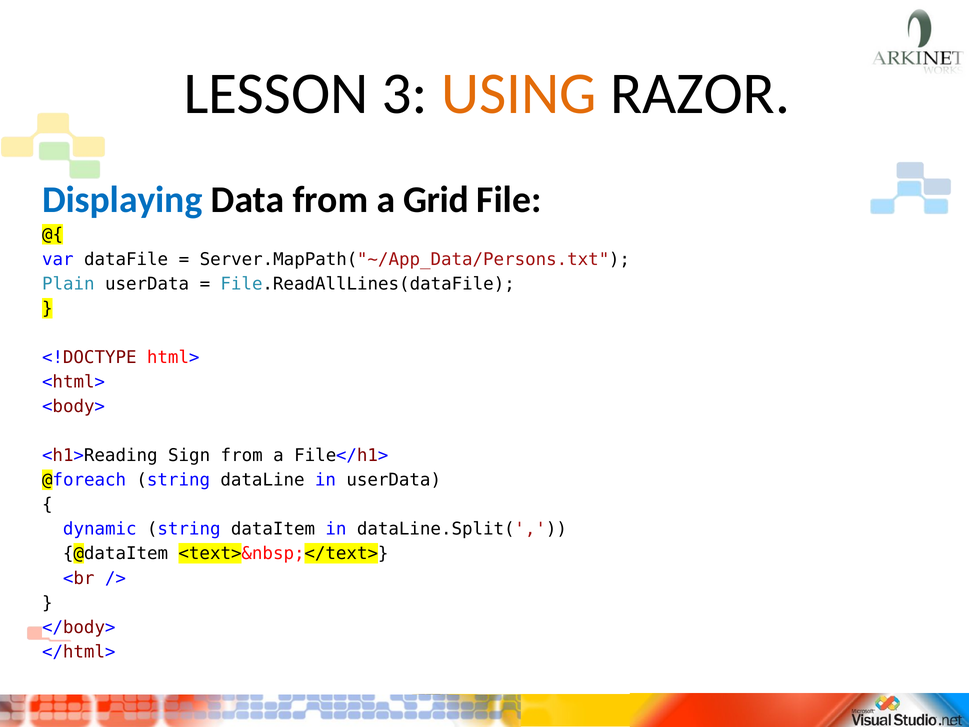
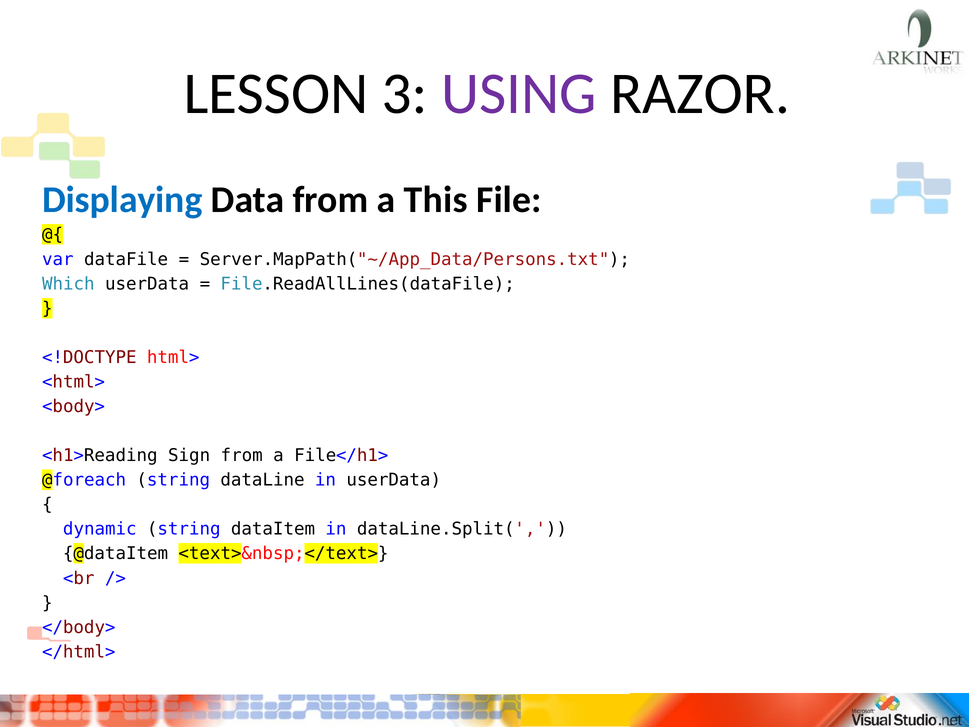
USING colour: orange -> purple
Grid: Grid -> This
Plain: Plain -> Which
